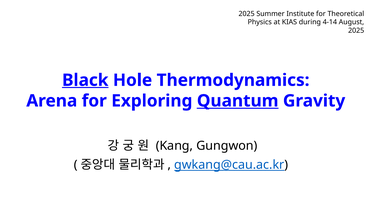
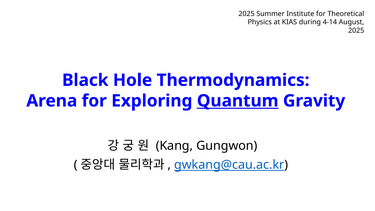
Black underline: present -> none
